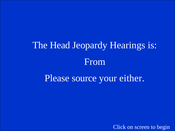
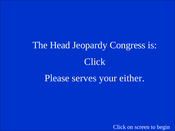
Hearings: Hearings -> Congress
From at (95, 62): From -> Click
source: source -> serves
